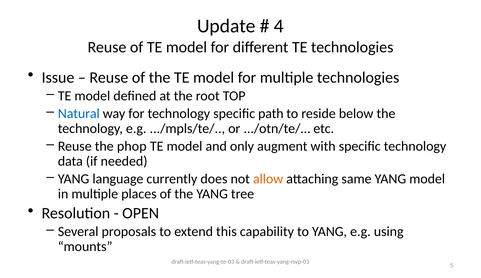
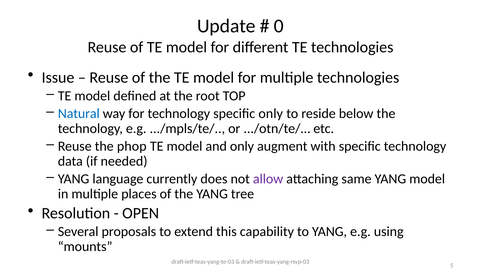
4: 4 -> 0
specific path: path -> only
allow colour: orange -> purple
